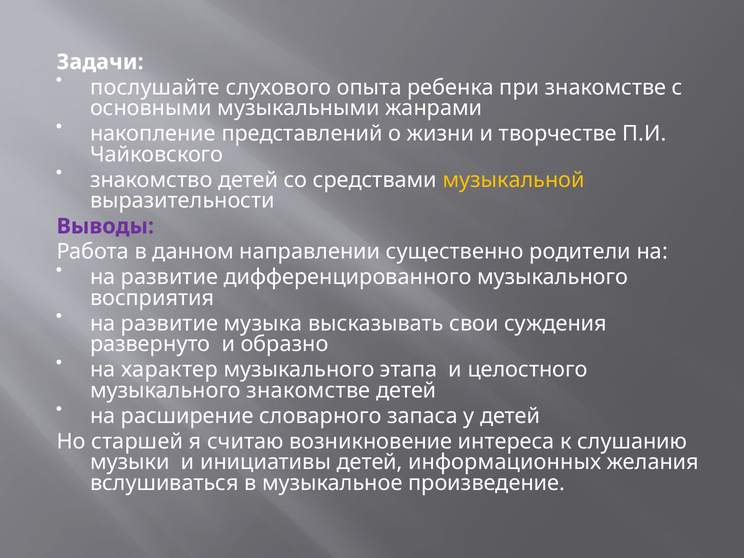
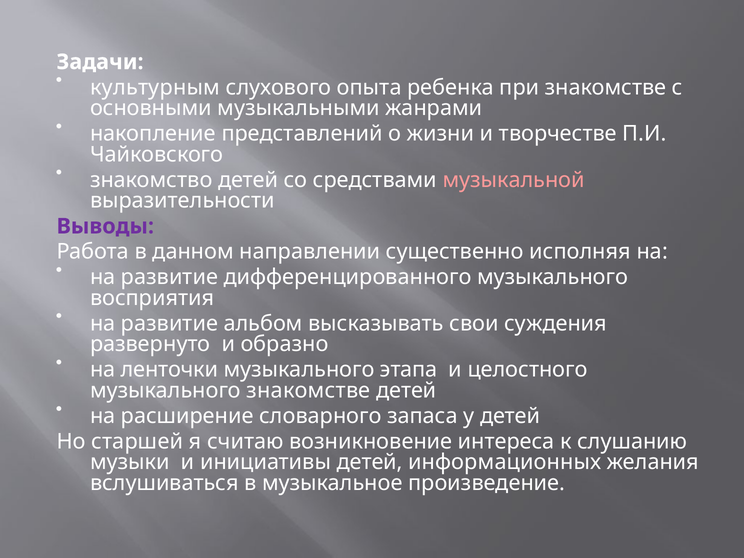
послушайте: послушайте -> культурным
музыкальной colour: yellow -> pink
родители: родители -> исполняя
музыка: музыка -> альбом
характер: характер -> ленточки
